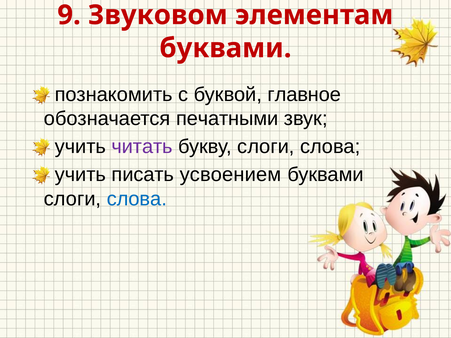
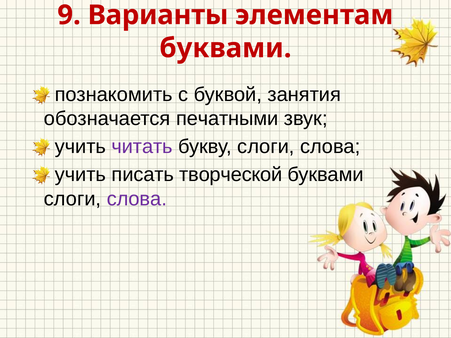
Звуковом: Звуковом -> Варианты
главное: главное -> занятия
усвоением: усвоением -> творческой
слова at (137, 199) colour: blue -> purple
